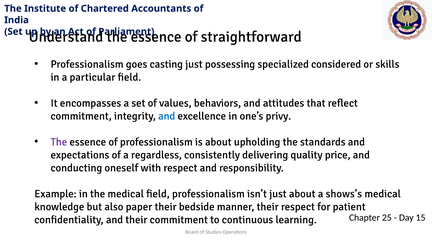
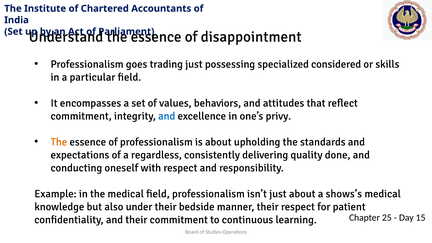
straightforward: straightforward -> disappointment
casting: casting -> trading
The at (59, 142) colour: purple -> orange
price: price -> done
paper: paper -> under
